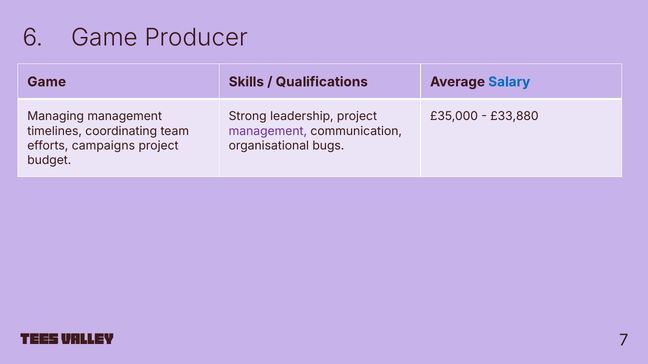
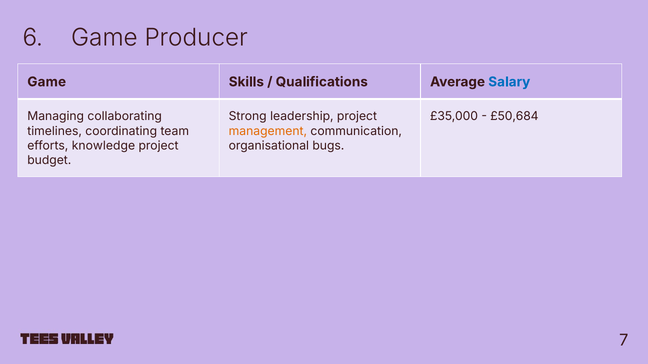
Managing management: management -> collaborating
£33,880: £33,880 -> £50,684
management at (268, 131) colour: purple -> orange
campaigns: campaigns -> knowledge
